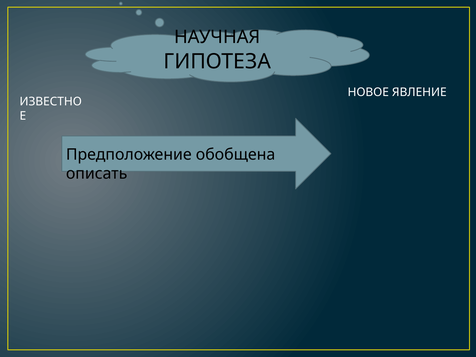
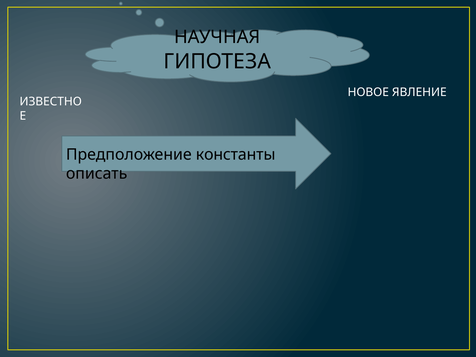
обобщена: обобщена -> константы
